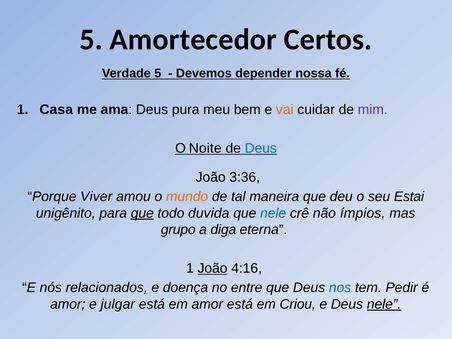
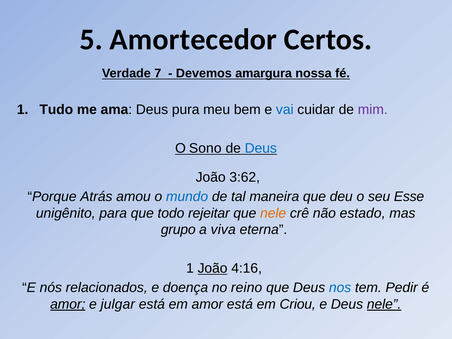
Verdade 5: 5 -> 7
depender: depender -> amargura
Casa: Casa -> Tudo
vai colour: orange -> blue
Noite: Noite -> Sono
3:36: 3:36 -> 3:62
Viver: Viver -> Atrás
mundo colour: orange -> blue
Estai: Estai -> Esse
que at (142, 213) underline: present -> none
duvida: duvida -> rejeitar
nele at (273, 213) colour: blue -> orange
ímpios: ímpios -> estado
diga: diga -> viva
entre: entre -> reino
amor at (68, 304) underline: none -> present
